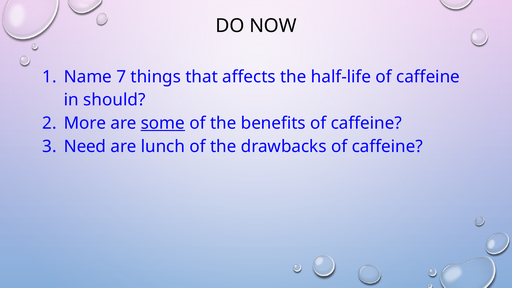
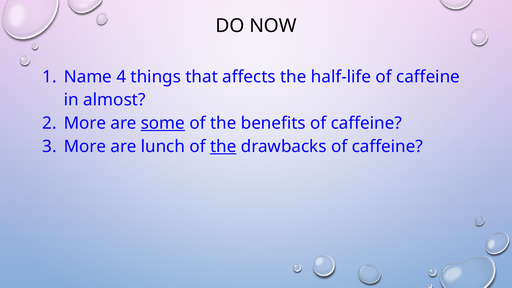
7: 7 -> 4
should: should -> almost
3 Need: Need -> More
the at (223, 146) underline: none -> present
